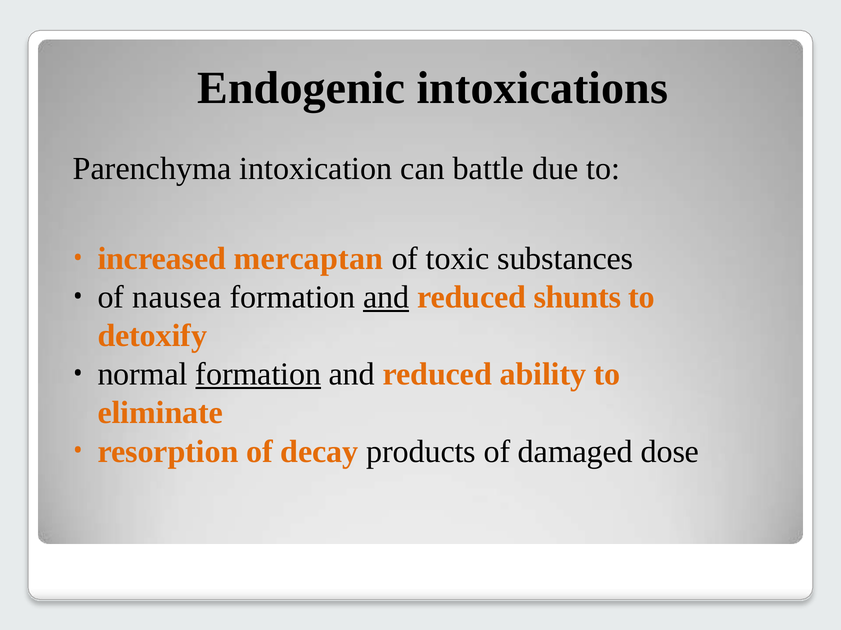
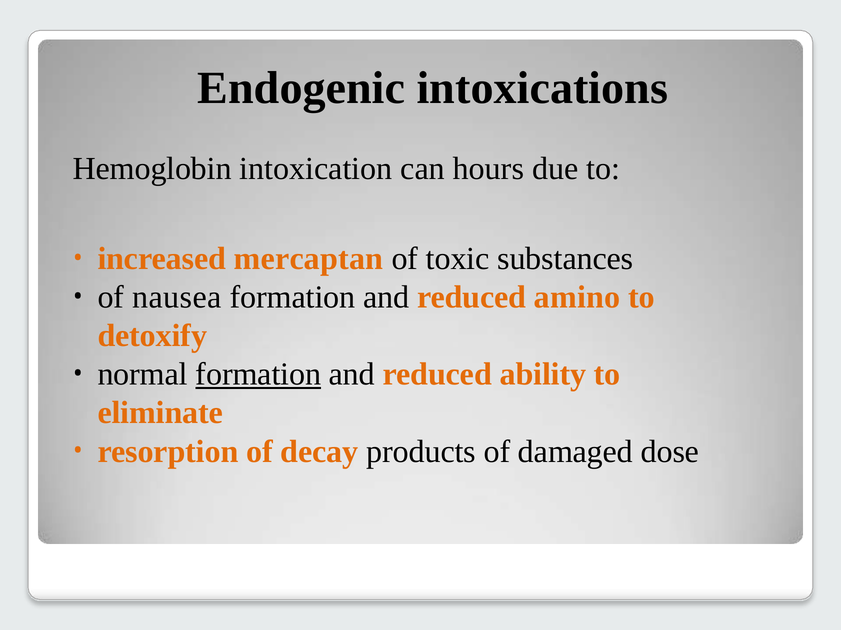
Parenchyma: Parenchyma -> Hemoglobin
battle: battle -> hours
and at (386, 298) underline: present -> none
shunts: shunts -> amino
